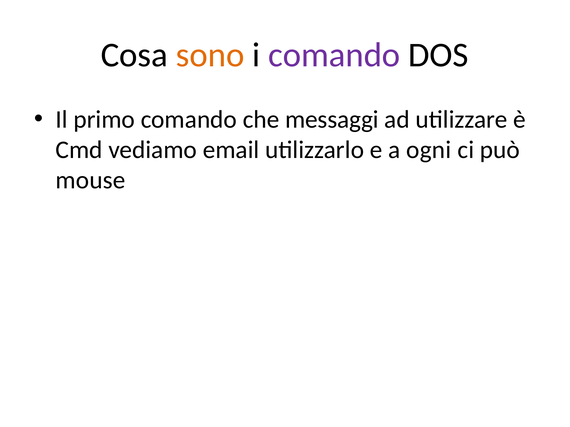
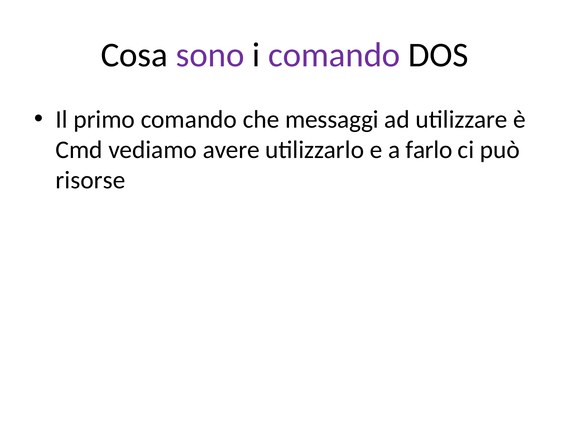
sono colour: orange -> purple
email: email -> avere
ogni: ogni -> farlo
mouse: mouse -> risorse
